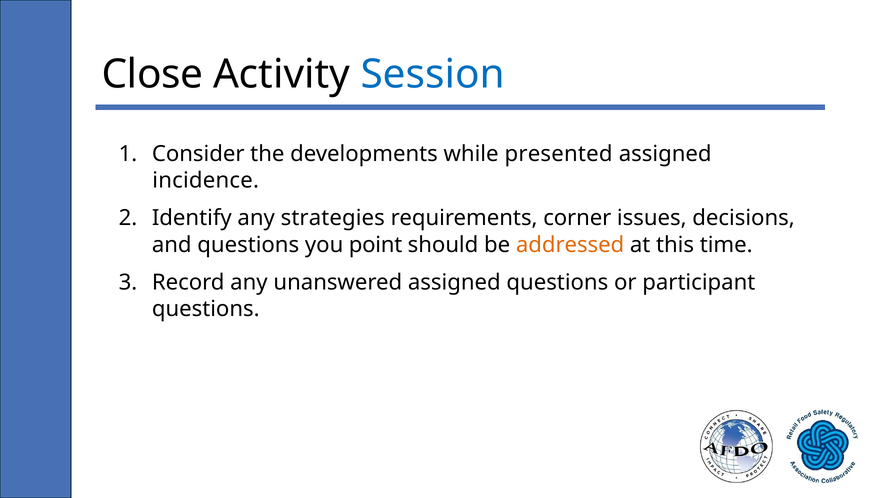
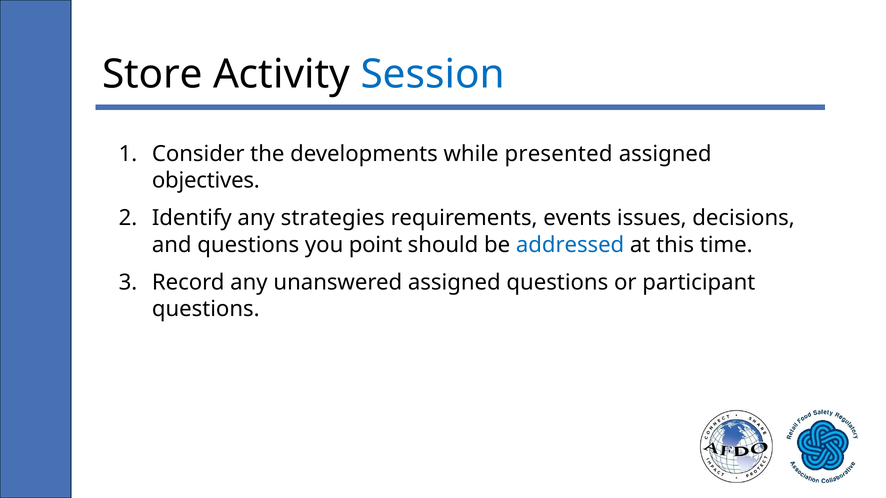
Close: Close -> Store
incidence: incidence -> objectives
corner: corner -> events
addressed colour: orange -> blue
